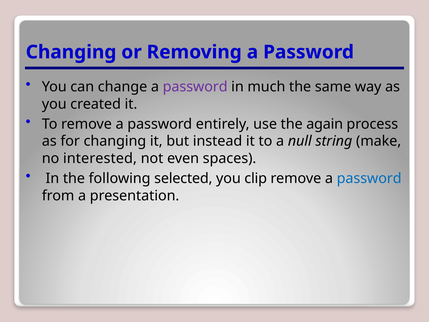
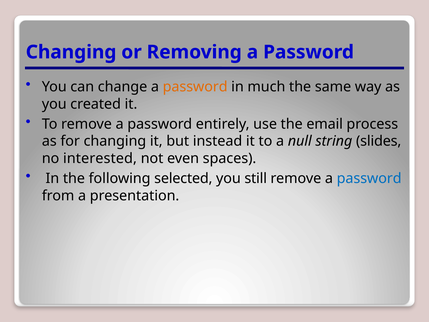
password at (195, 87) colour: purple -> orange
again: again -> email
make: make -> slides
clip: clip -> still
